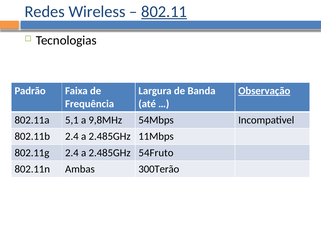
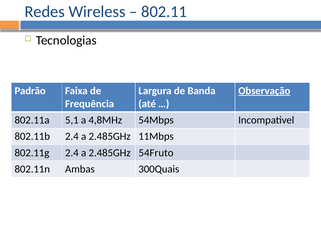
802.11 underline: present -> none
9,8MHz: 9,8MHz -> 4,8MHz
300Terão: 300Terão -> 300Quais
